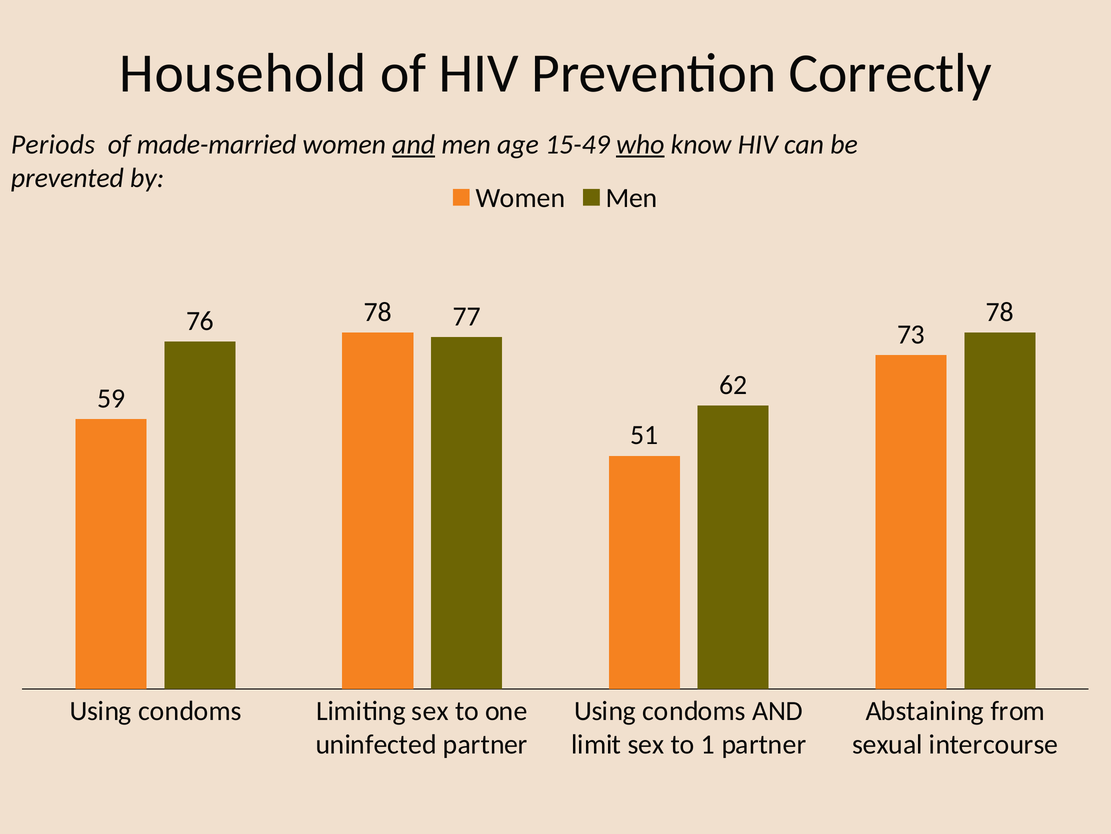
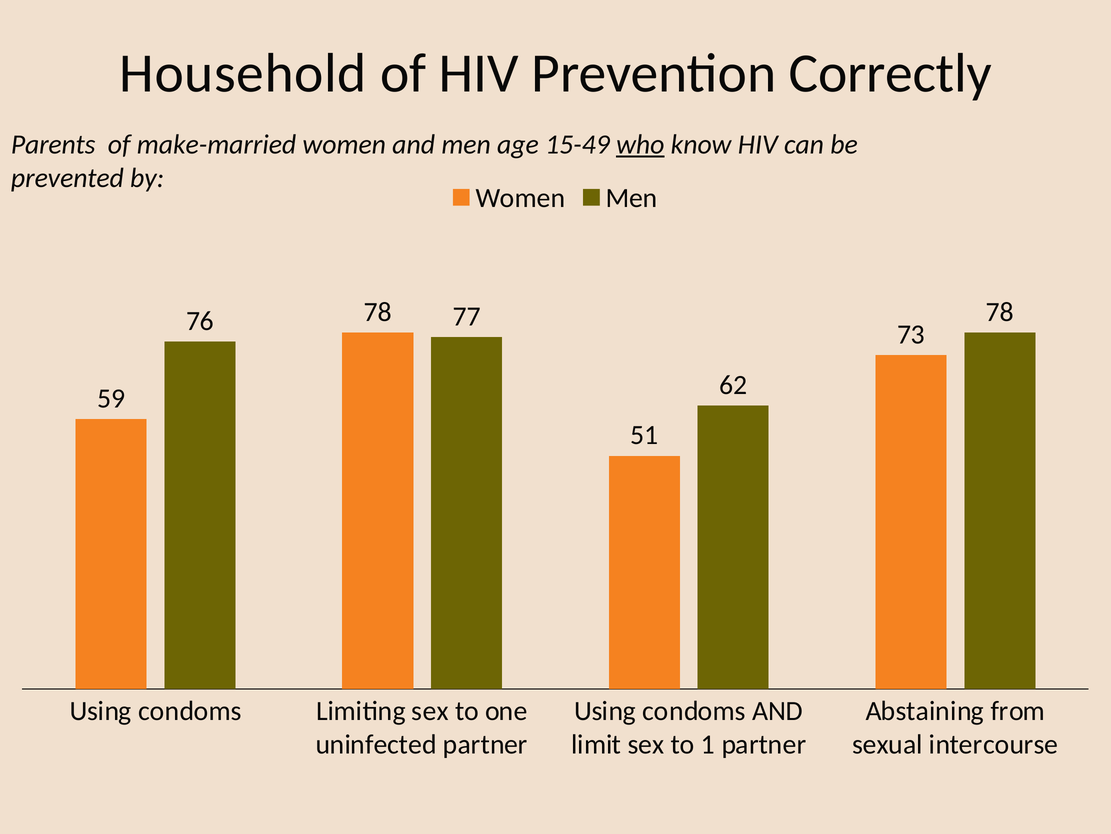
Periods: Periods -> Parents
made-married: made-married -> make-married
and at (414, 144) underline: present -> none
